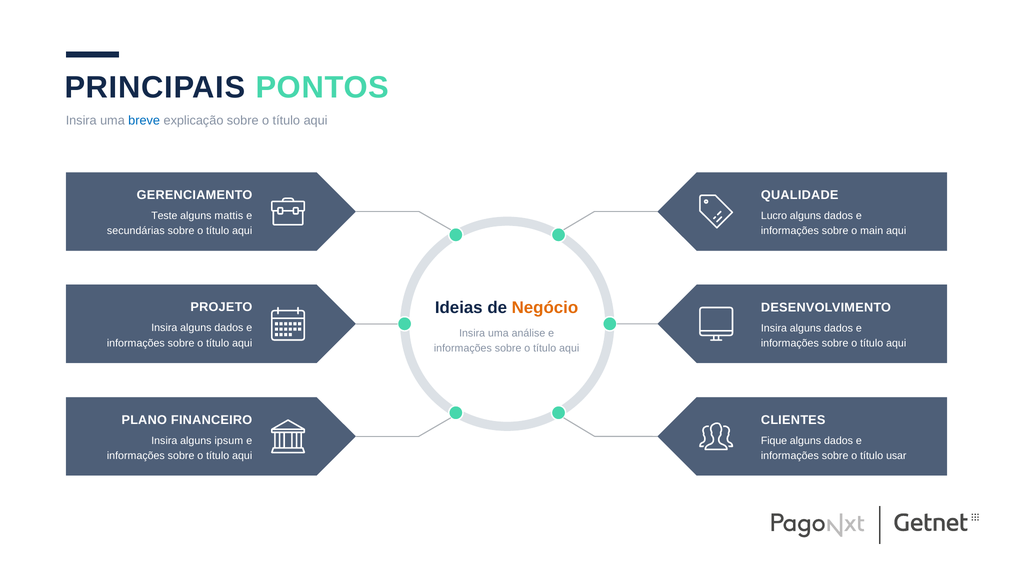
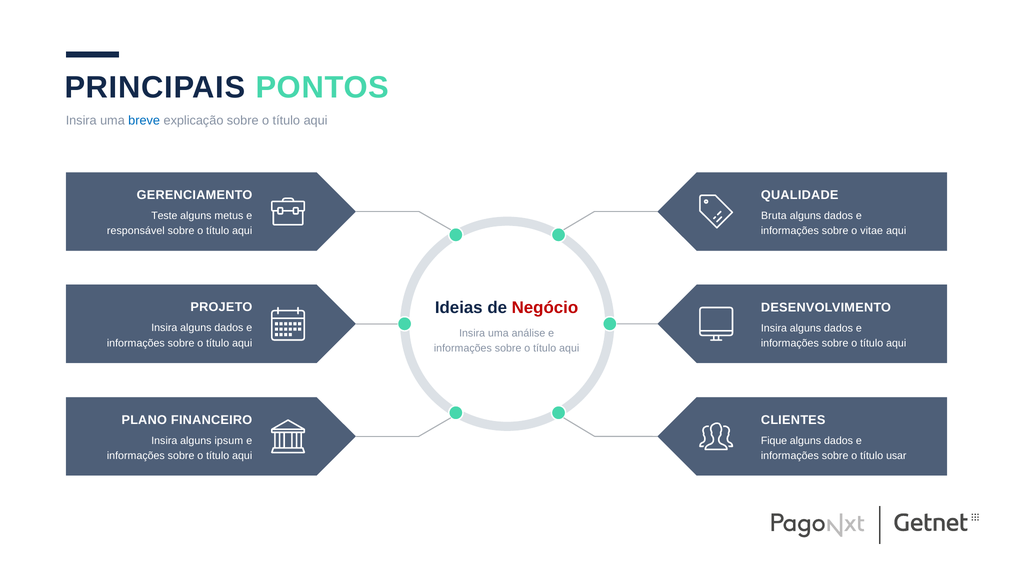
mattis: mattis -> metus
Lucro: Lucro -> Bruta
secundárias: secundárias -> responsável
main: main -> vitae
Negócio colour: orange -> red
